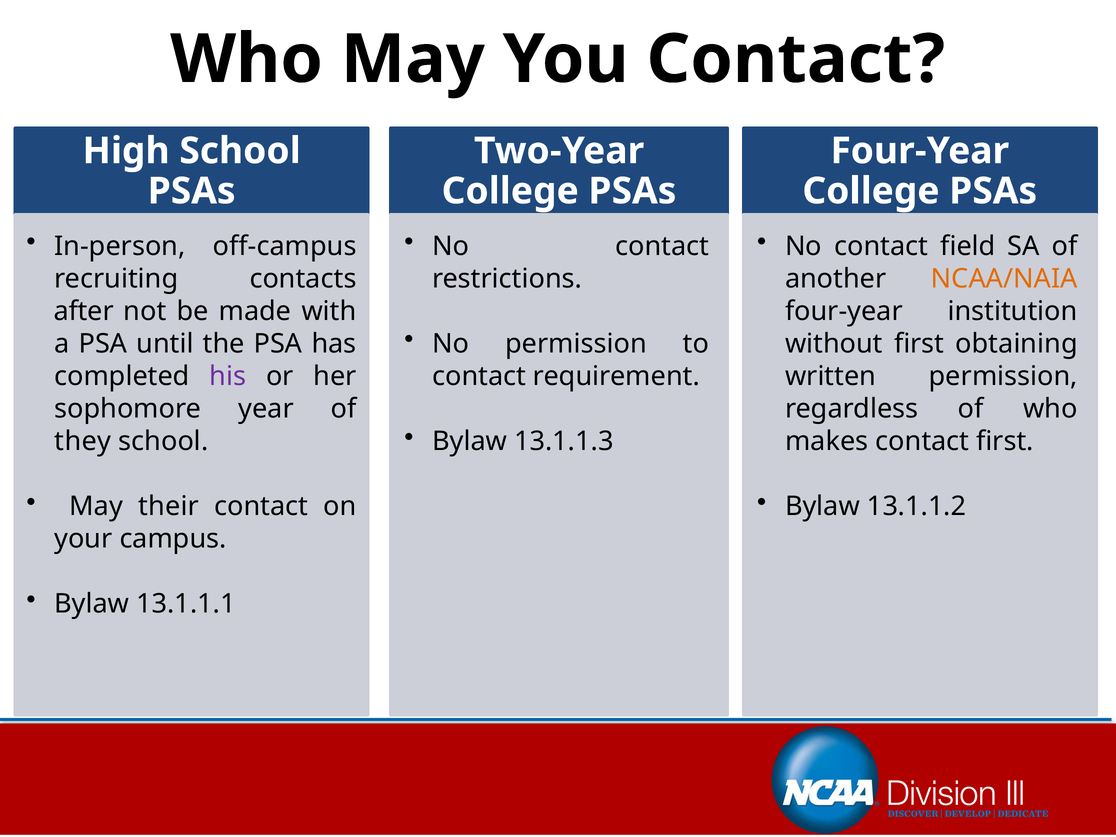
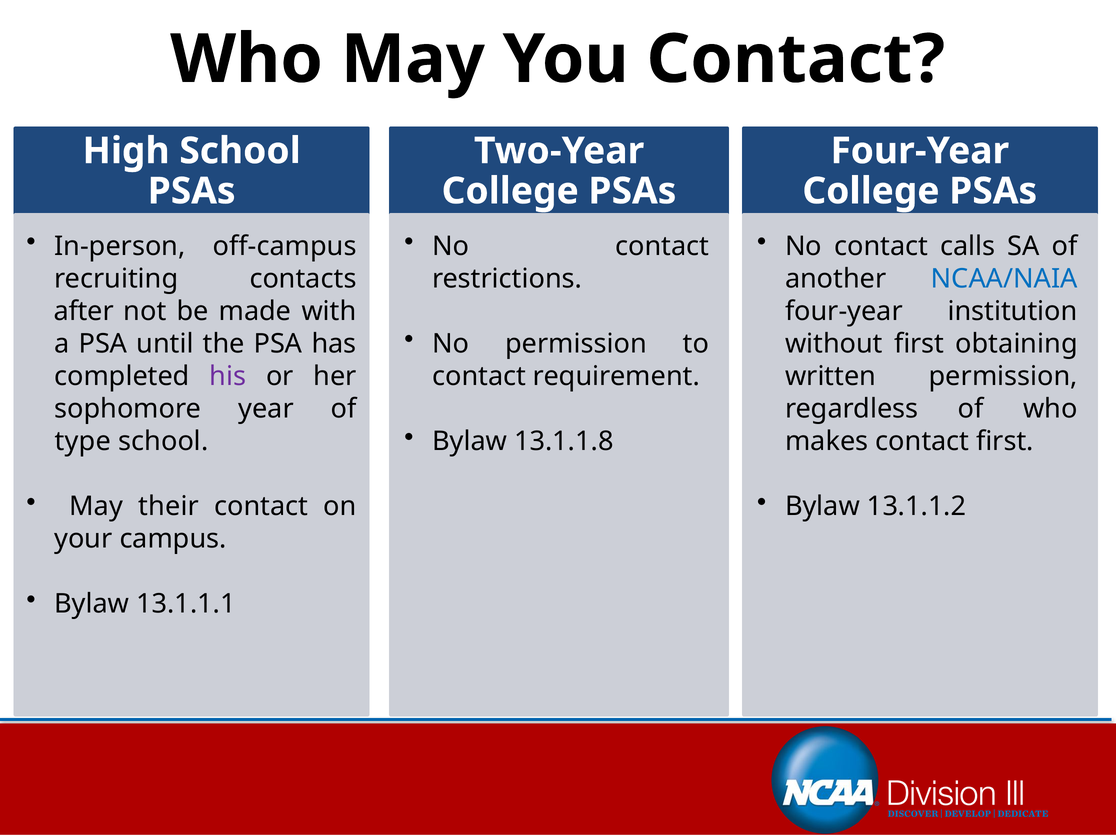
field: field -> calls
NCAA/NAIA colour: orange -> blue
13.1.1.3: 13.1.1.3 -> 13.1.1.8
they: they -> type
